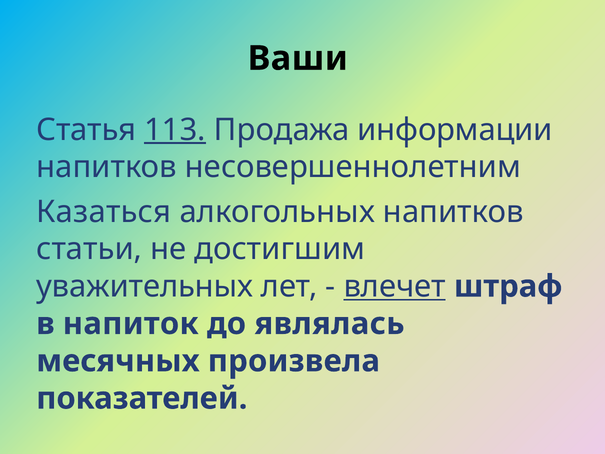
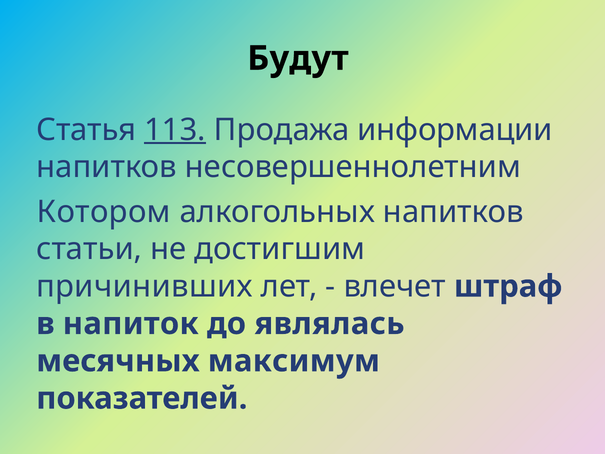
Ваши: Ваши -> Будут
Казаться: Казаться -> Котором
уважительных: уважительных -> причинивших
влечет underline: present -> none
произвела: произвела -> максимум
